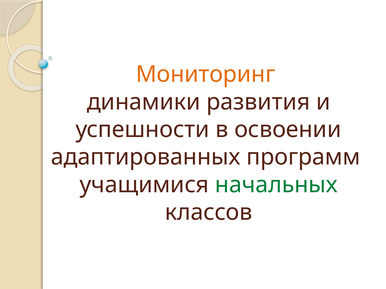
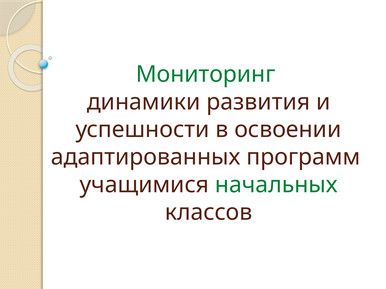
Мониторинг colour: orange -> green
